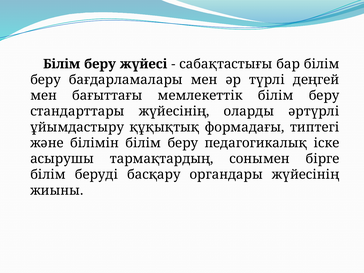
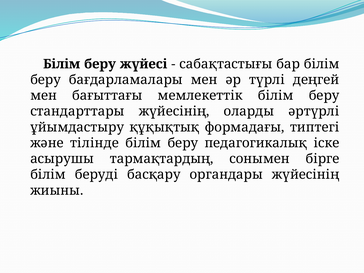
білімін: білімін -> тілінде
